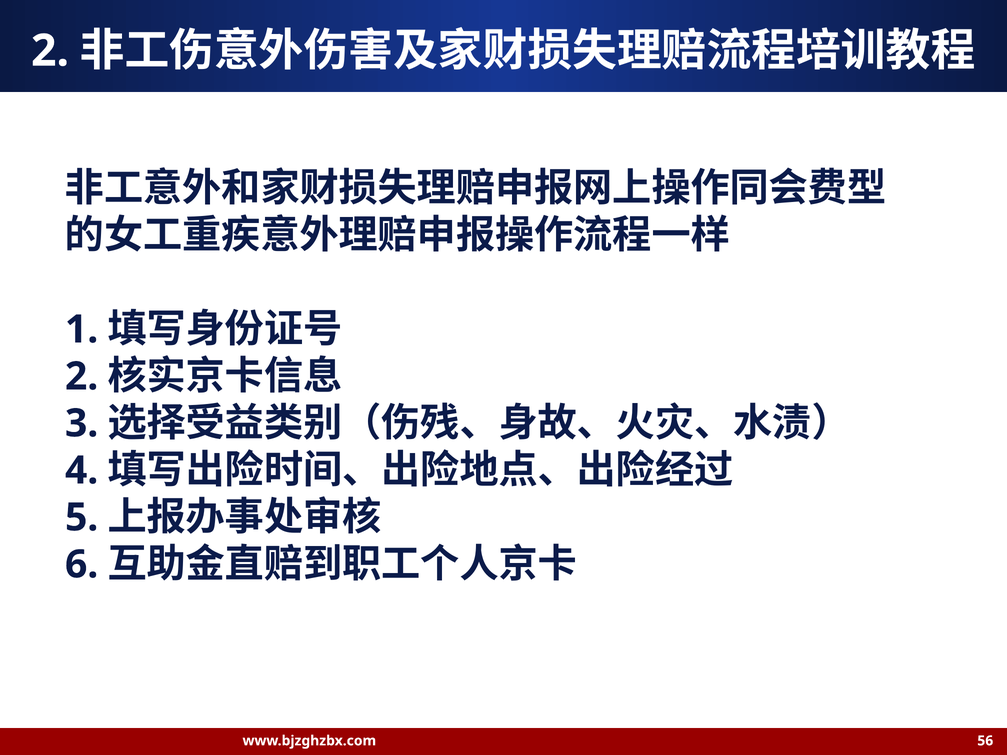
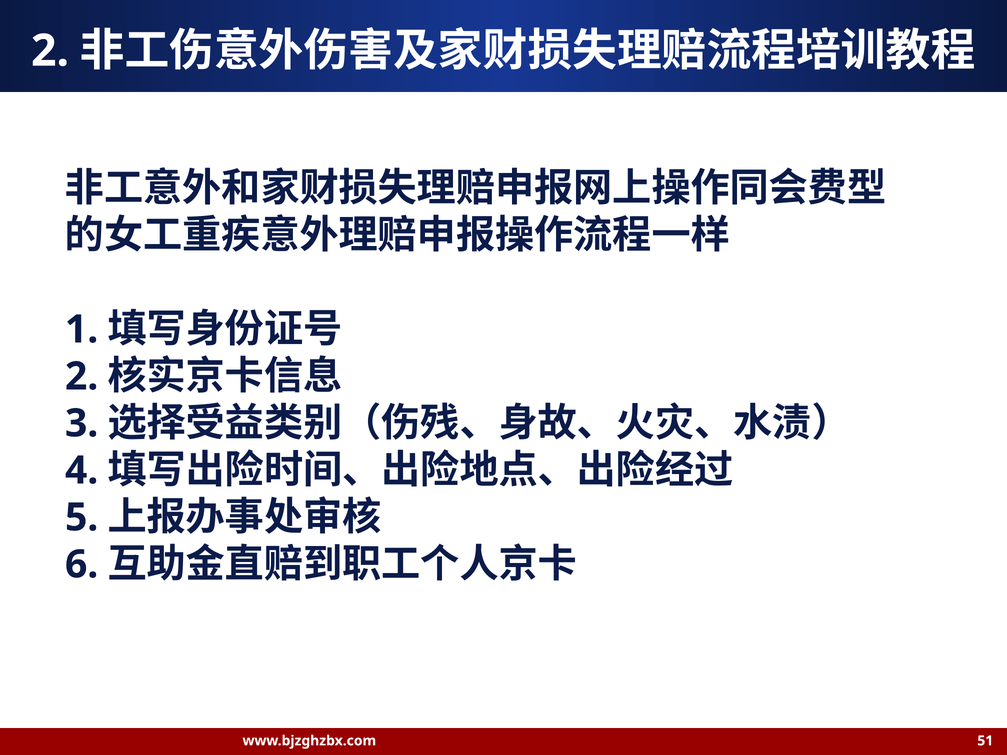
56: 56 -> 51
